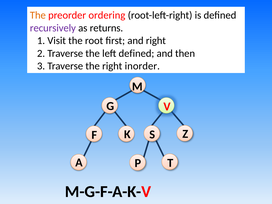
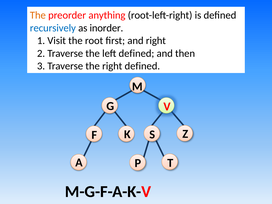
ordering: ordering -> anything
recursively colour: purple -> blue
returns: returns -> inorder
right inorder: inorder -> defined
